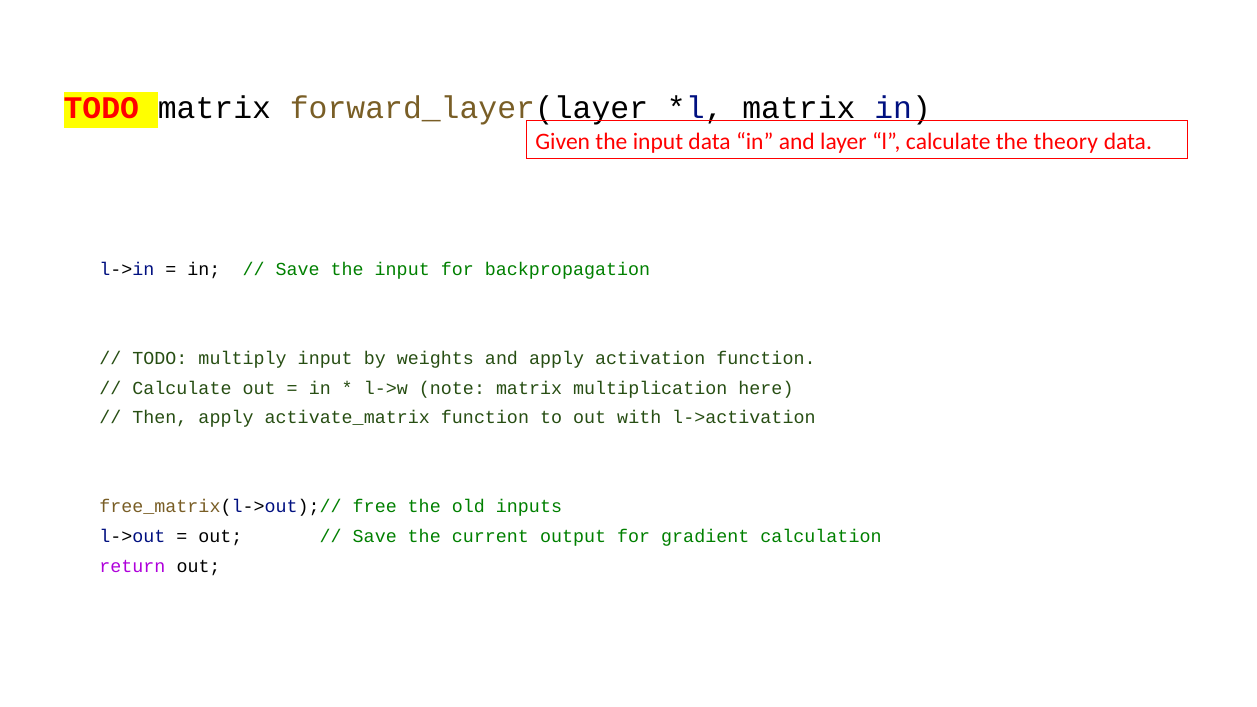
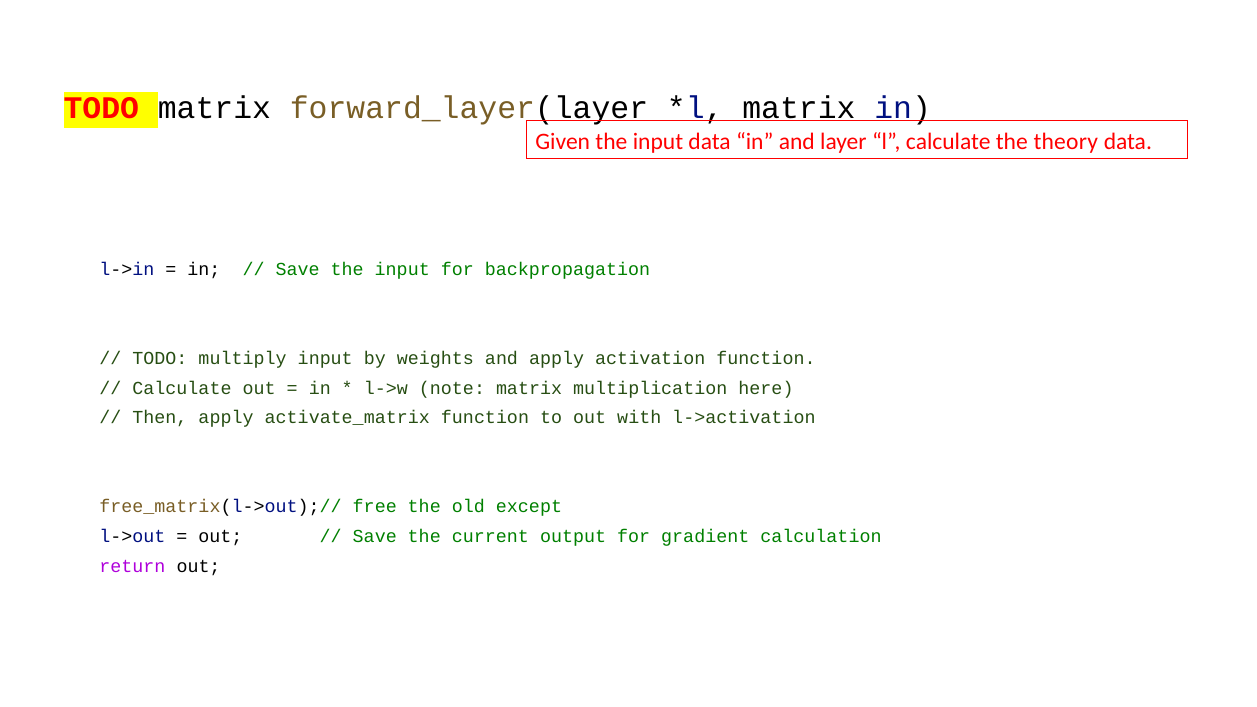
inputs: inputs -> except
